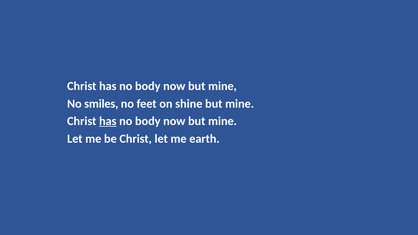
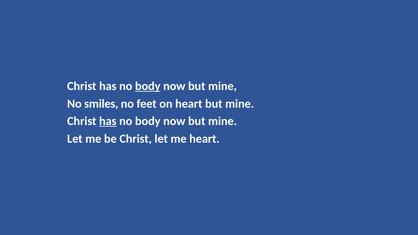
body at (148, 86) underline: none -> present
on shine: shine -> heart
me earth: earth -> heart
